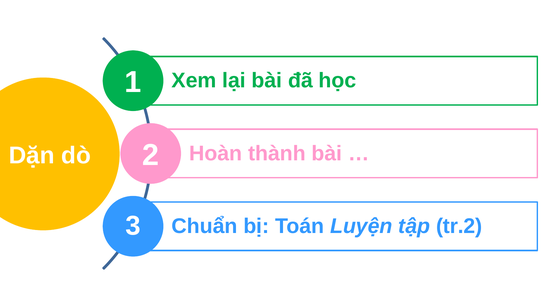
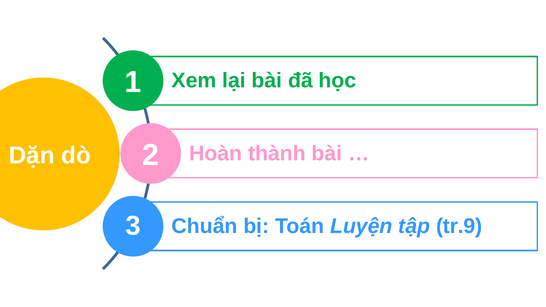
tr.2: tr.2 -> tr.9
